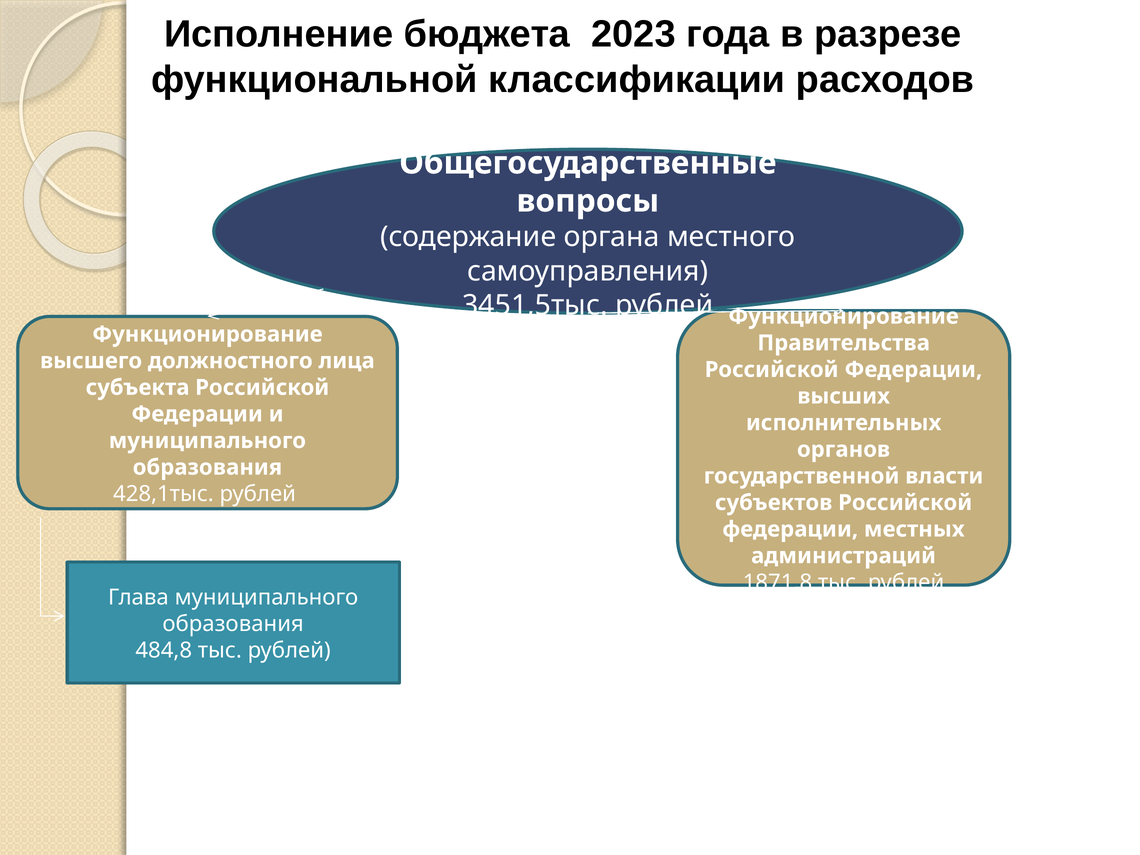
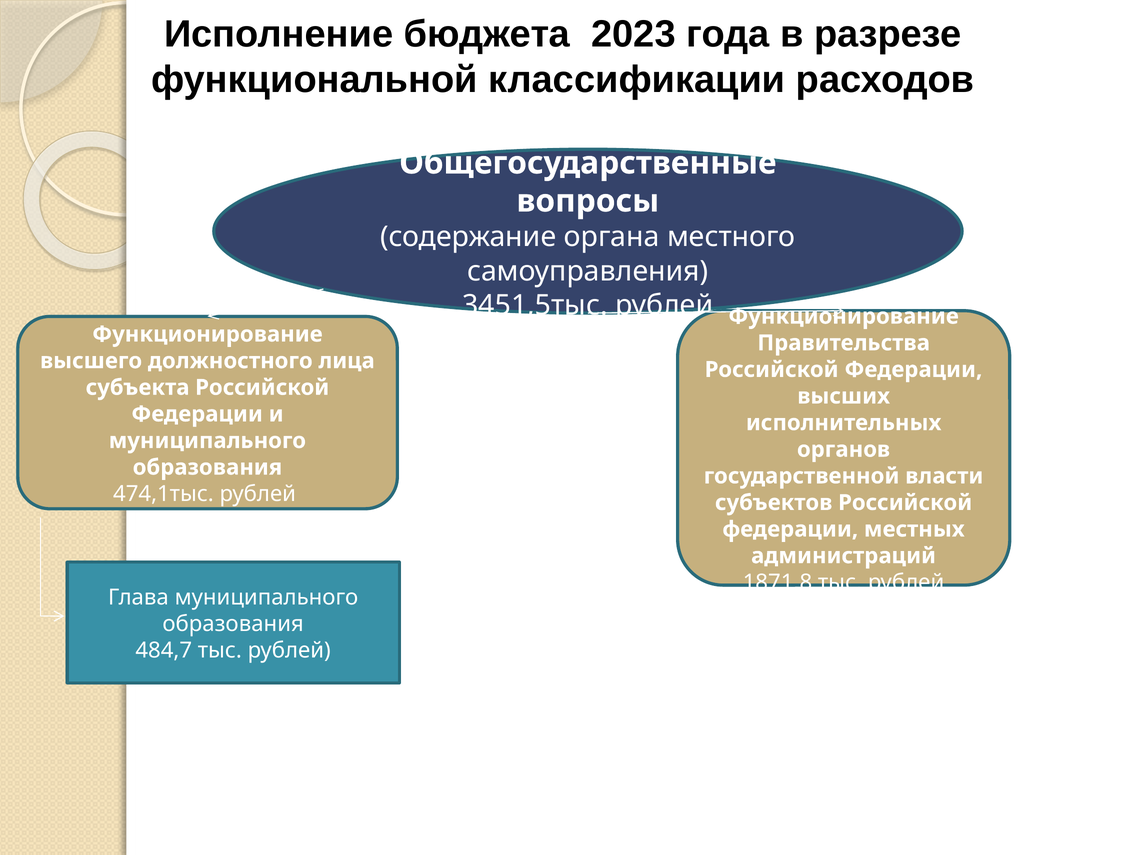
428,1тыс: 428,1тыс -> 474,1тыс
484,8: 484,8 -> 484,7
